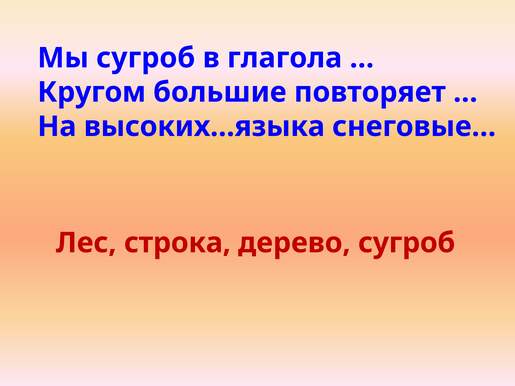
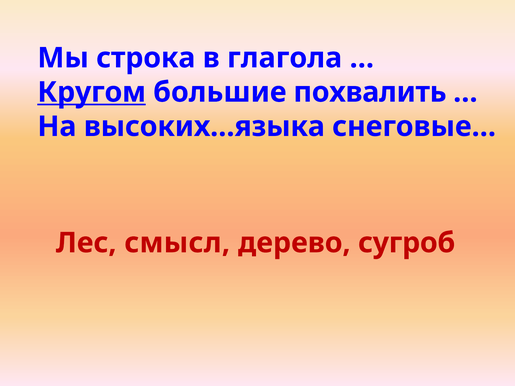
Мы сугроб: сугроб -> строка
Кругом underline: none -> present
повторяет: повторяет -> похвалить
строка: строка -> смысл
